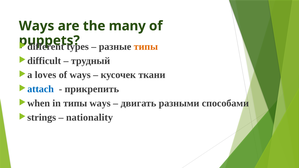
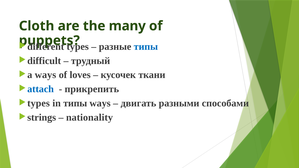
Ways at (37, 26): Ways -> Cloth
типы at (146, 47) colour: orange -> blue
a loves: loves -> ways
of ways: ways -> loves
when at (39, 103): when -> types
